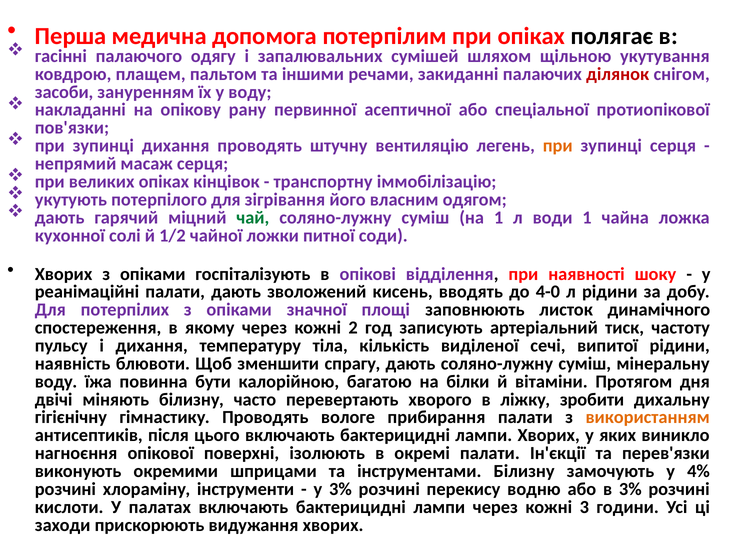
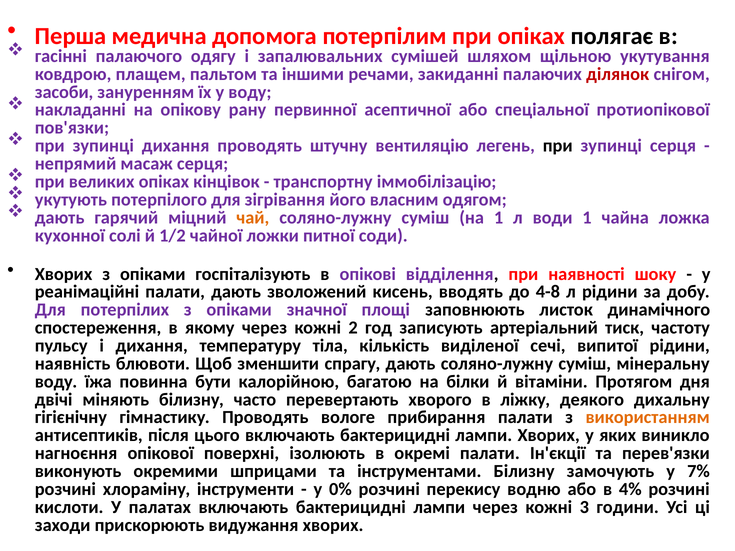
при at (558, 146) colour: orange -> black
чай colour: green -> orange
4-0: 4-0 -> 4-8
зробити: зробити -> деякого
4%: 4% -> 7%
у 3%: 3% -> 0%
в 3%: 3% -> 4%
